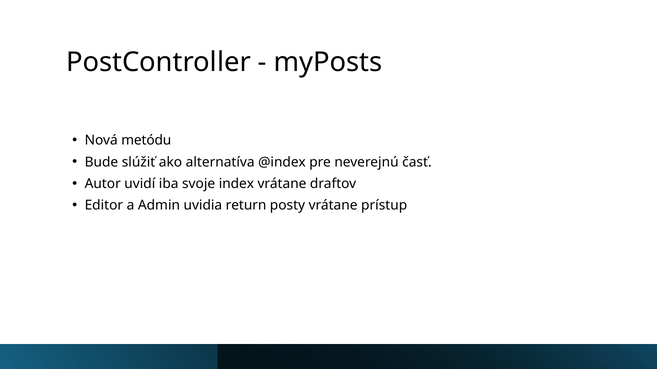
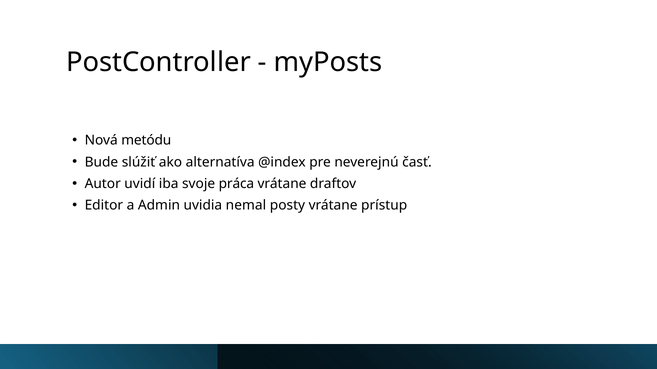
index: index -> práca
return: return -> nemal
